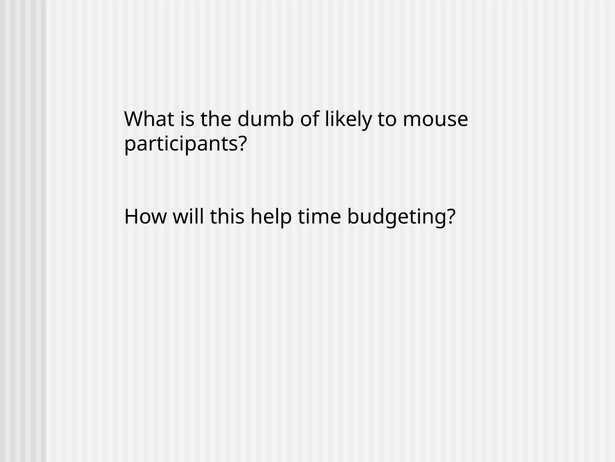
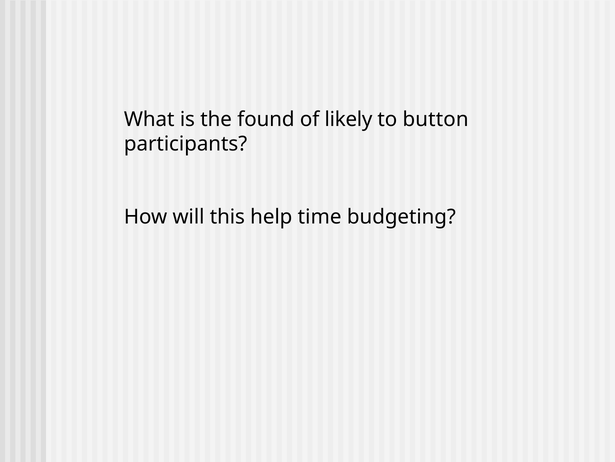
dumb: dumb -> found
mouse: mouse -> button
